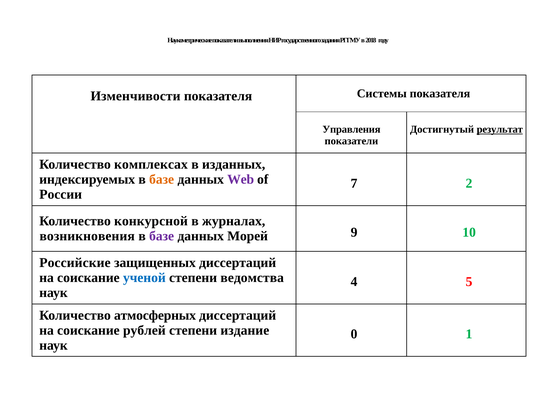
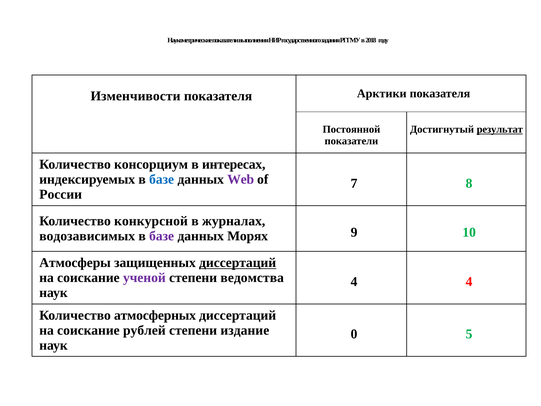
Системы: Системы -> Арктики
Управления: Управления -> Постоянной
комплексах: комплексах -> консорциум
изданных: изданных -> интересах
базе at (162, 179) colour: orange -> blue
2: 2 -> 8
возникновения: возникновения -> водозависимых
Морей: Морей -> Морях
Российские: Российские -> Атмосферы
диссертаций at (238, 263) underline: none -> present
ученой colour: blue -> purple
4 5: 5 -> 4
1: 1 -> 5
